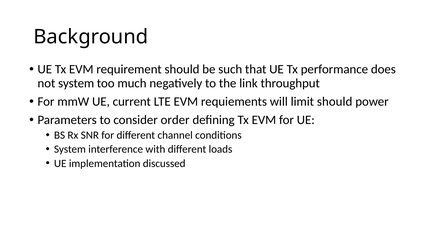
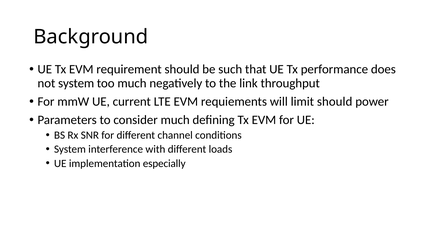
consider order: order -> much
discussed: discussed -> especially
